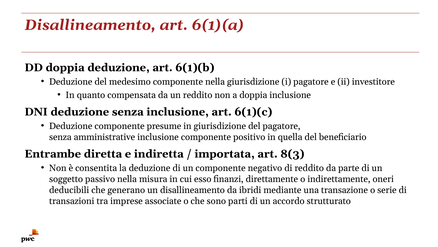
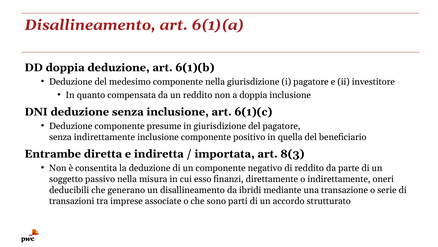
senza amministrative: amministrative -> indirettamente
